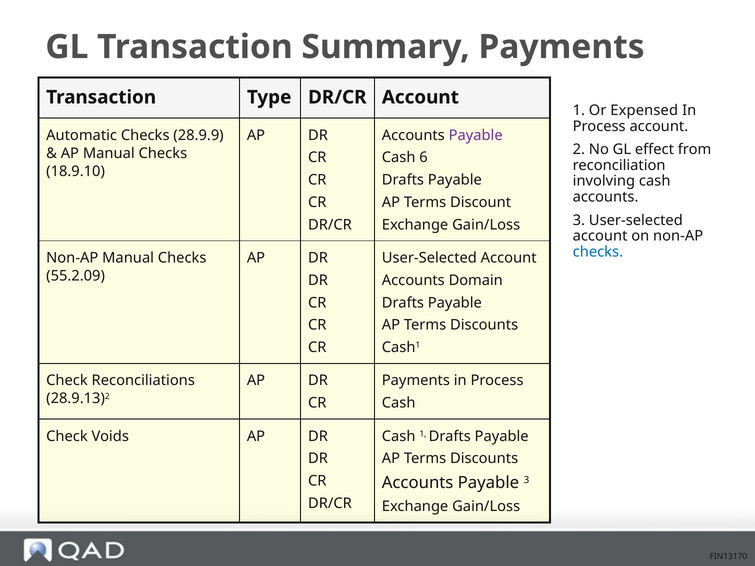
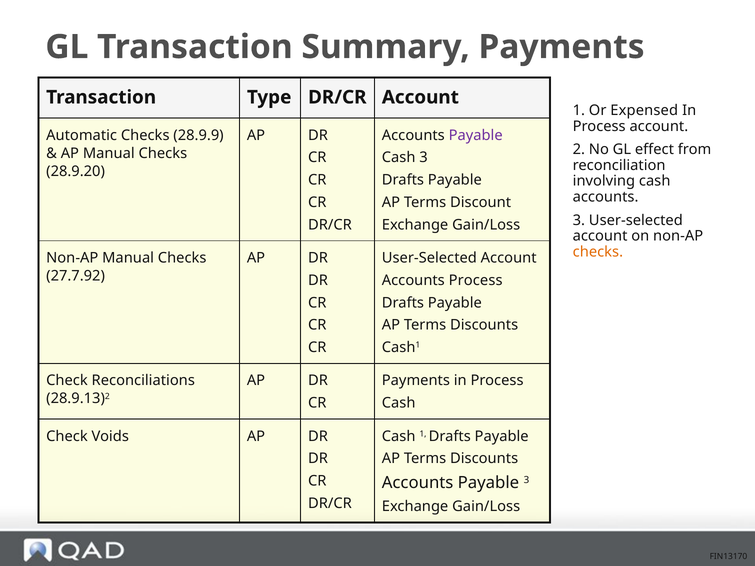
Cash 6: 6 -> 3
18.9.10: 18.9.10 -> 28.9.20
checks at (598, 252) colour: blue -> orange
55.2.09: 55.2.09 -> 27.7.92
Accounts Domain: Domain -> Process
